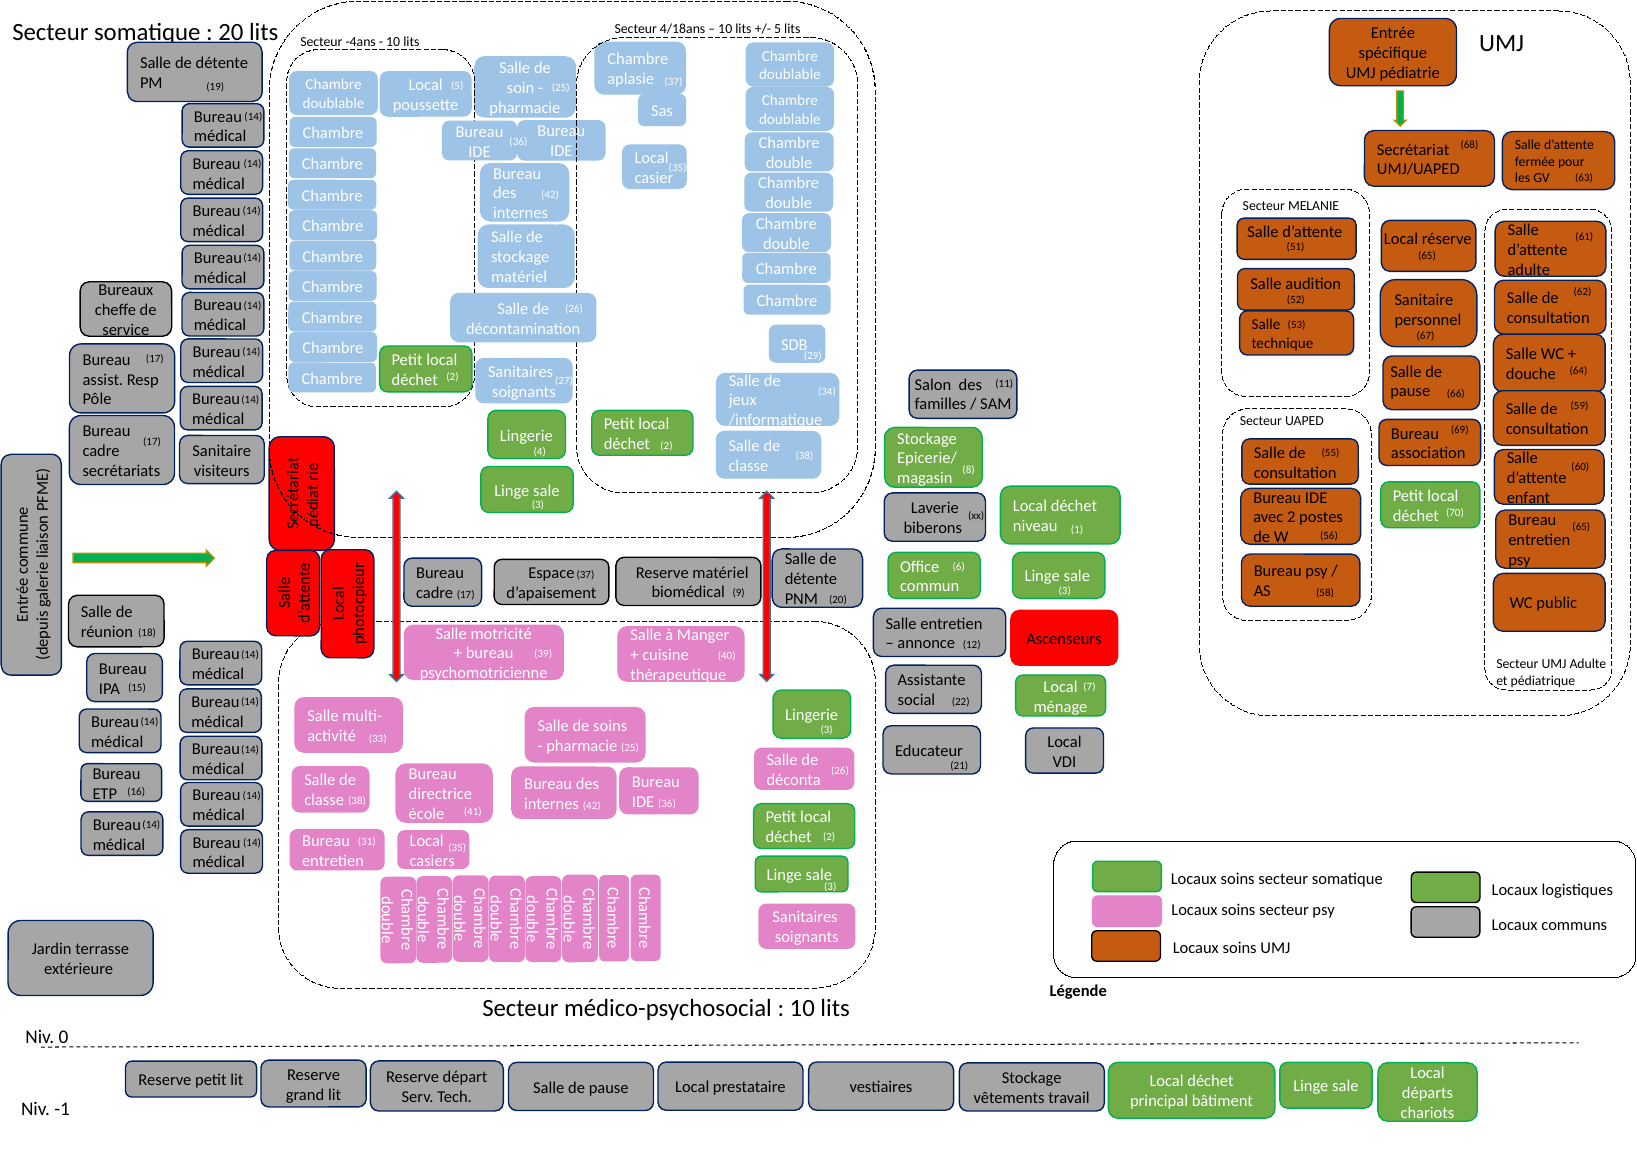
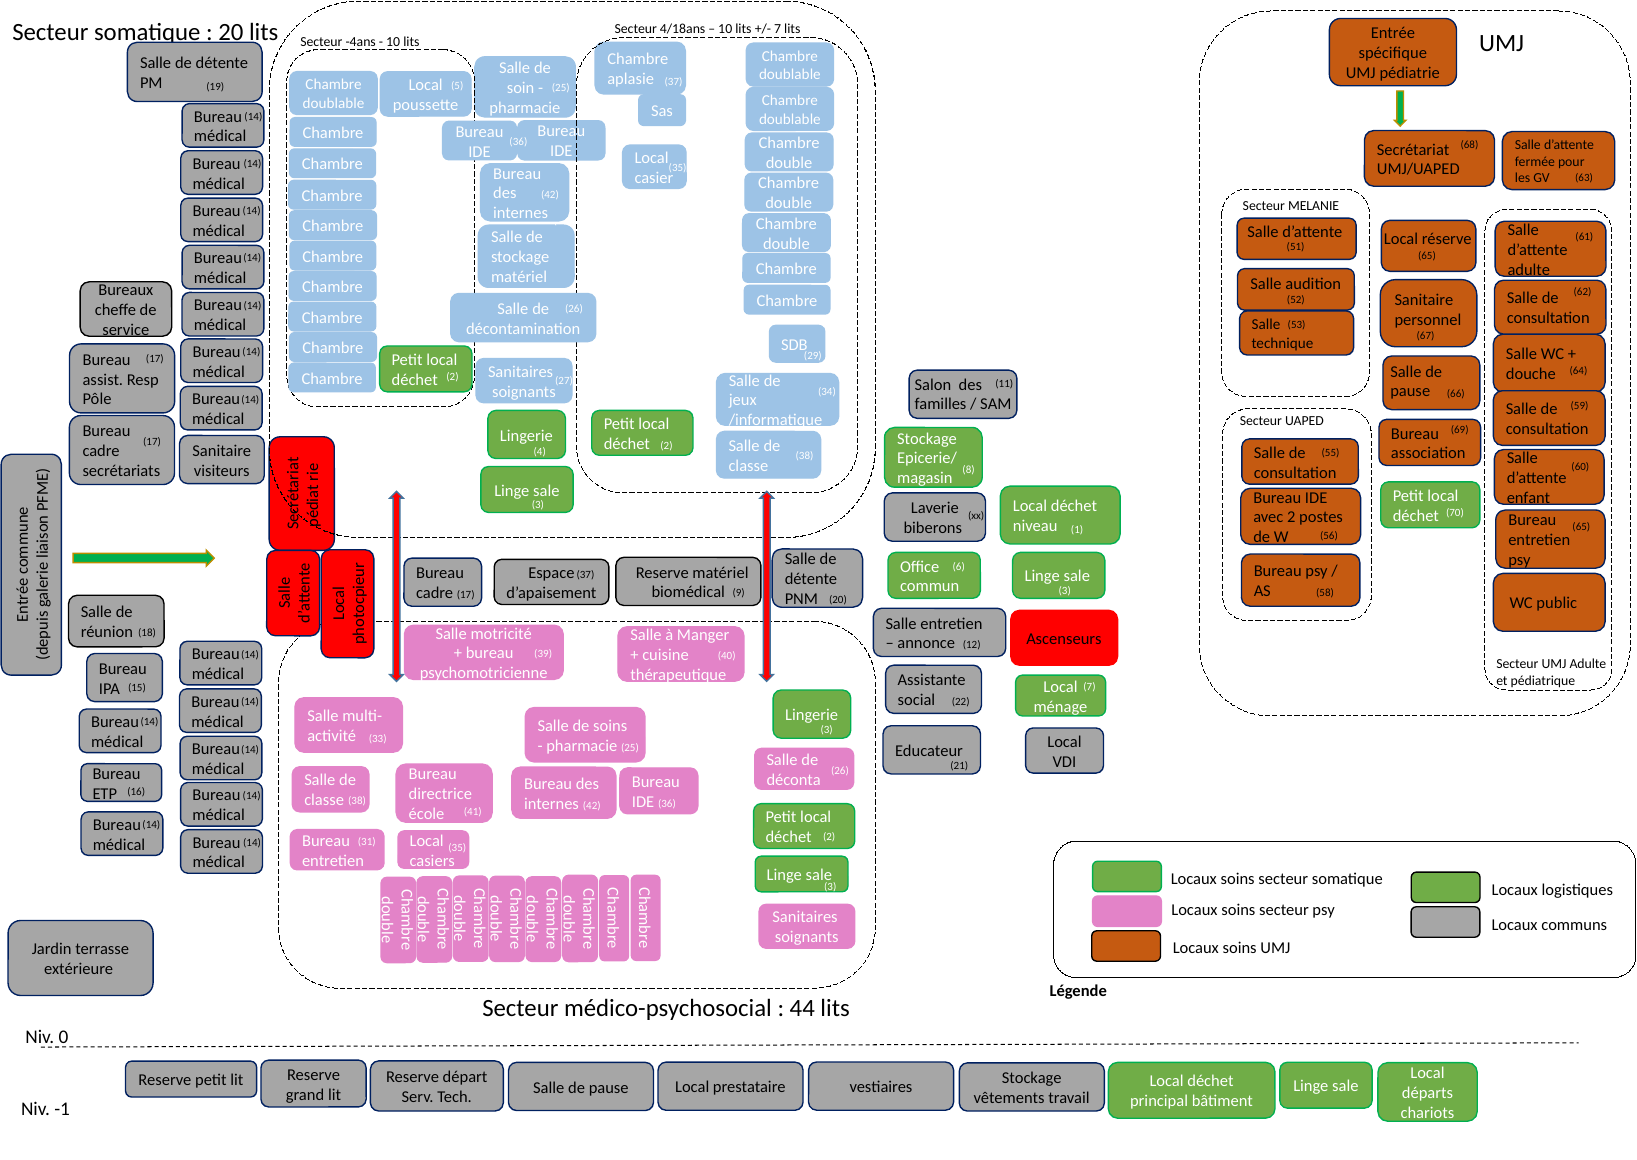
5 at (778, 29): 5 -> 7
10 at (802, 1009): 10 -> 44
